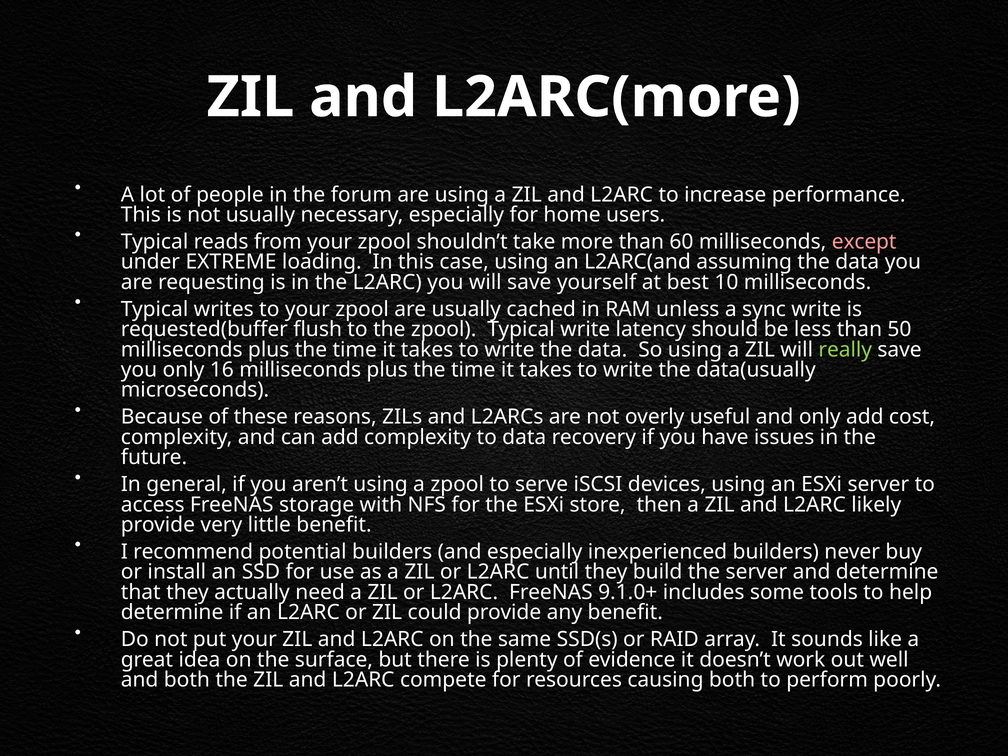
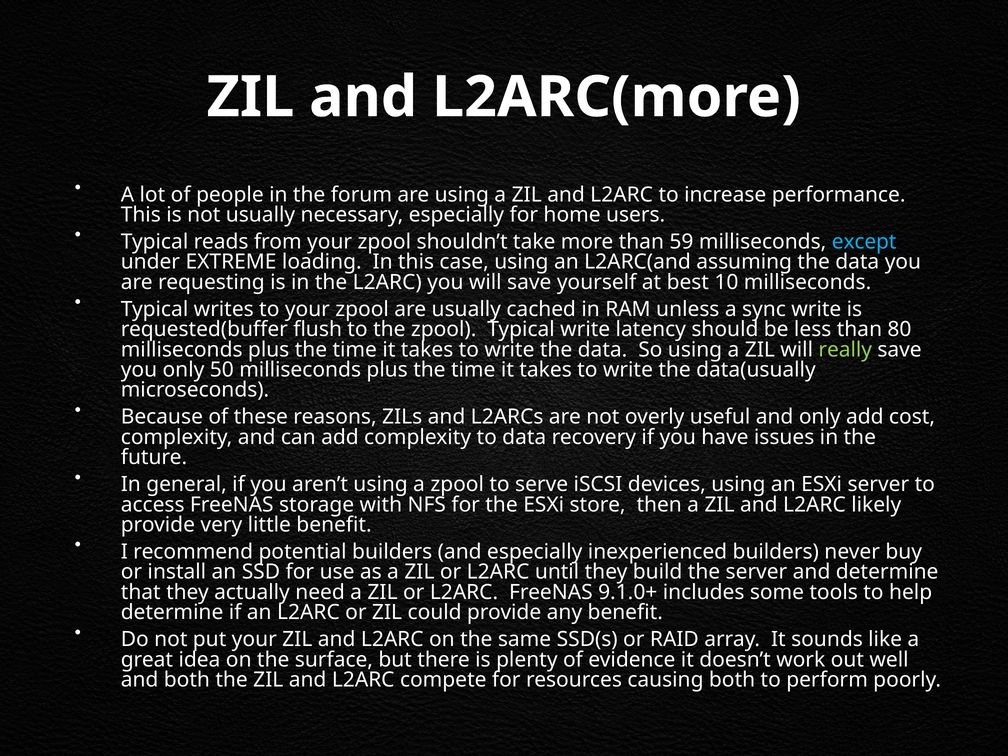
60: 60 -> 59
except colour: pink -> light blue
50: 50 -> 80
16: 16 -> 50
